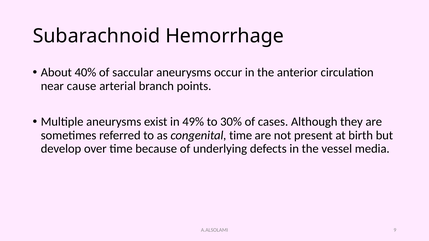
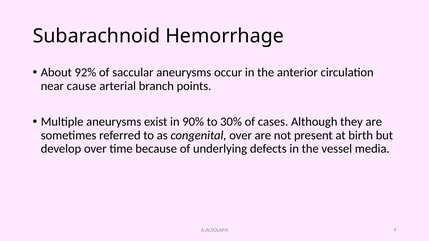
40%: 40% -> 92%
49%: 49% -> 90%
congenital time: time -> over
